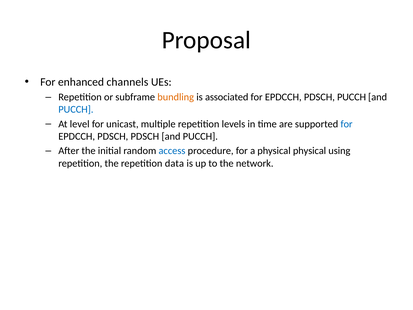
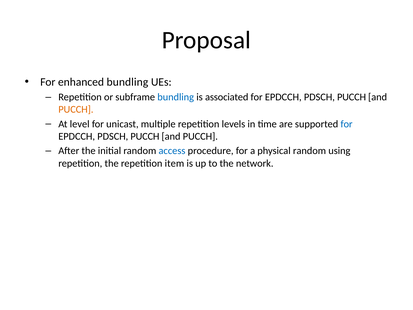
enhanced channels: channels -> bundling
bundling at (176, 97) colour: orange -> blue
PUCCH at (76, 110) colour: blue -> orange
PDSCH at (145, 136): PDSCH -> PUCCH
physical physical: physical -> random
data: data -> item
